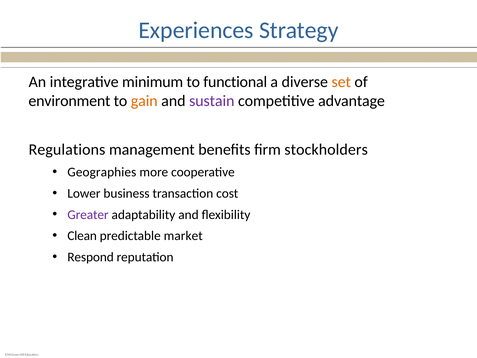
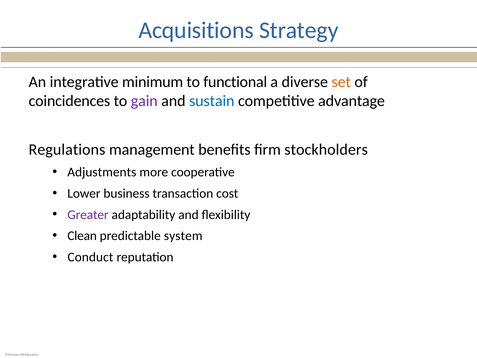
Experiences: Experiences -> Acquisitions
environment: environment -> coincidences
gain colour: orange -> purple
sustain colour: purple -> blue
Geographies: Geographies -> Adjustments
market: market -> system
Respond: Respond -> Conduct
